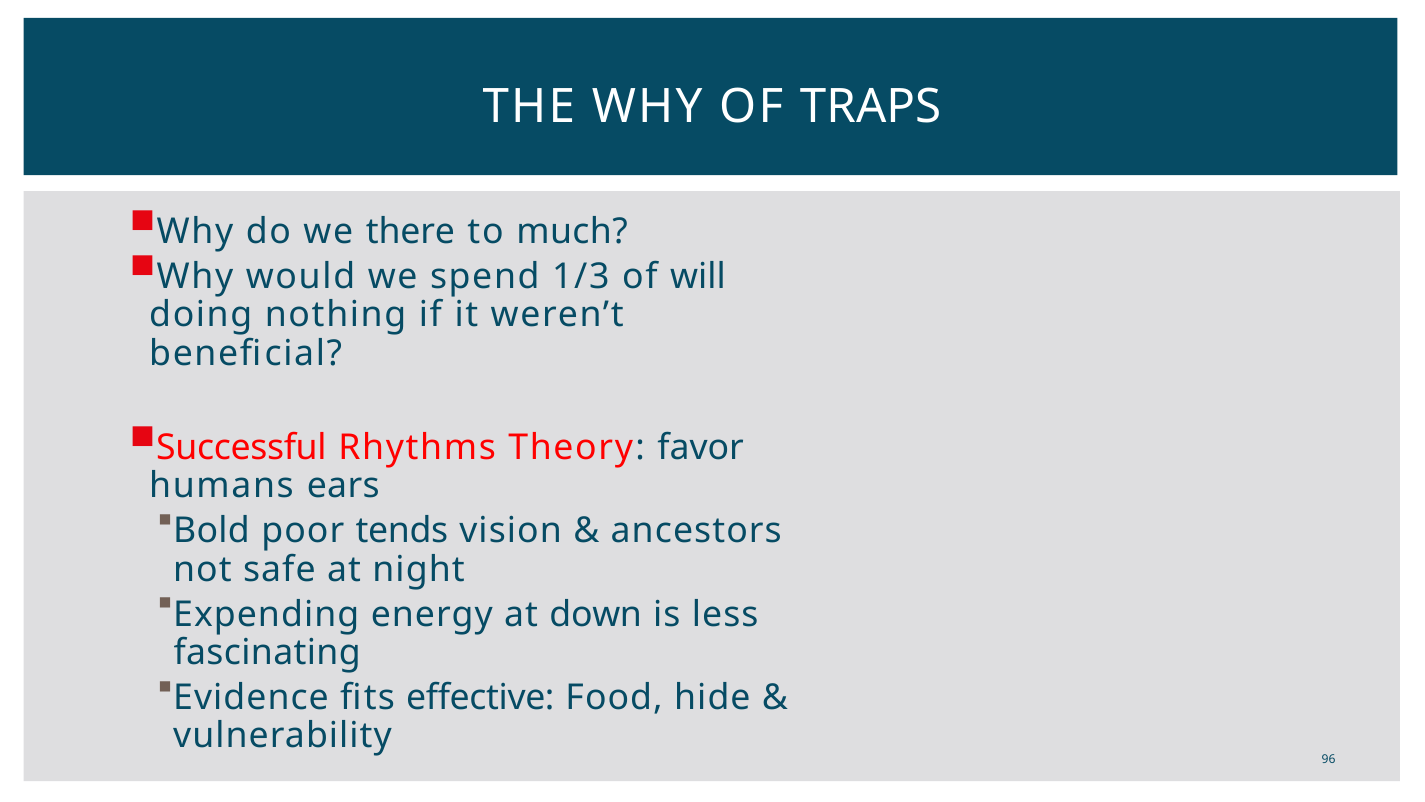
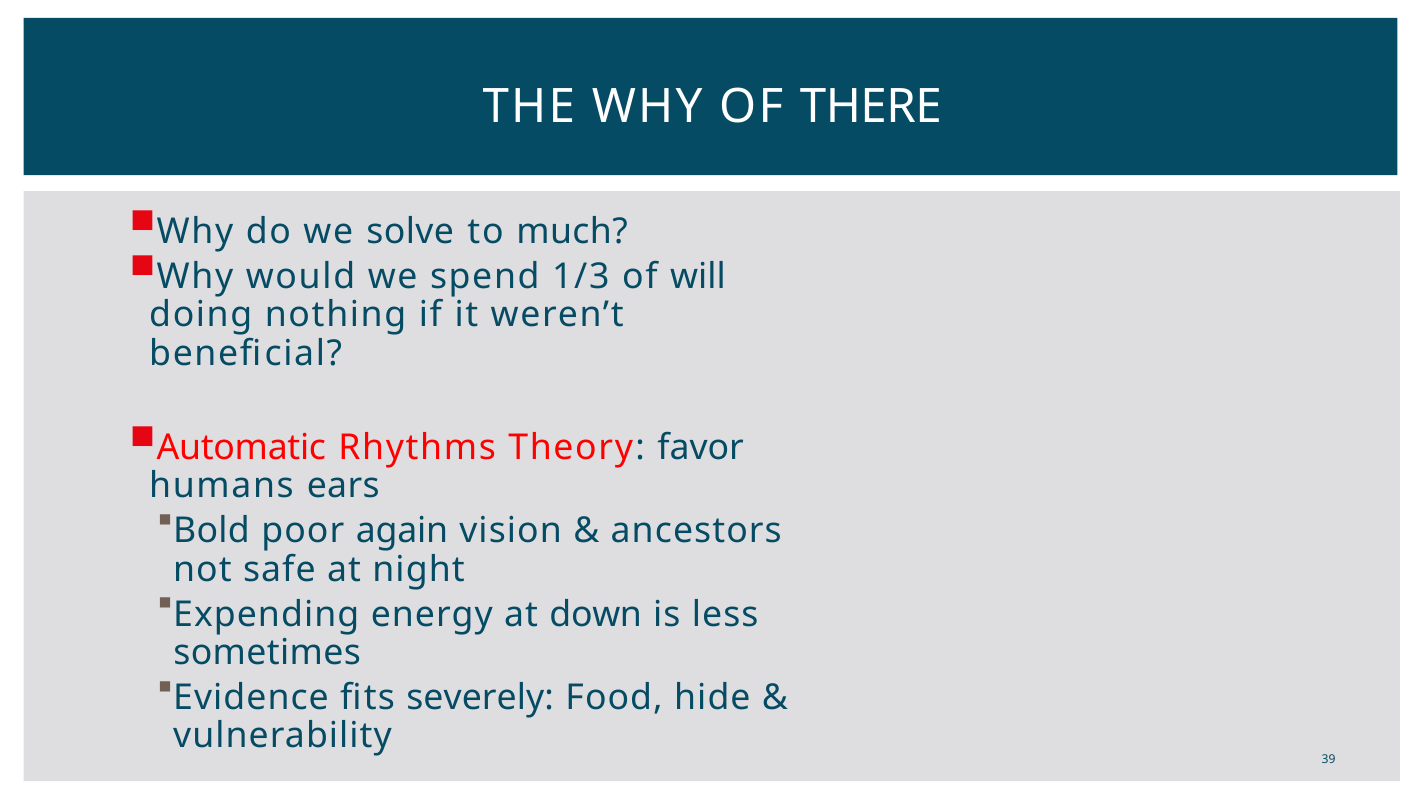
TRAPS: TRAPS -> THERE
there: there -> solve
Successful: Successful -> Automatic
tends: tends -> again
fascinating: fascinating -> sometimes
effective: effective -> severely
96: 96 -> 39
